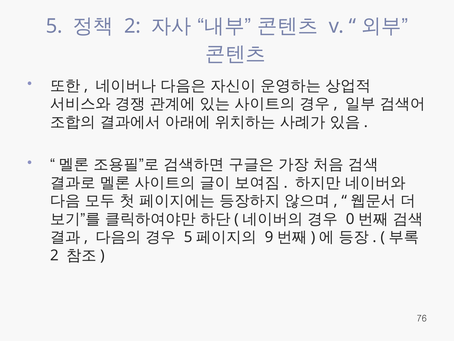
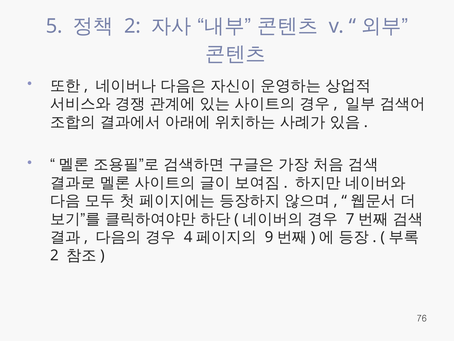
0: 0 -> 7
5 at (188, 237): 5 -> 4
